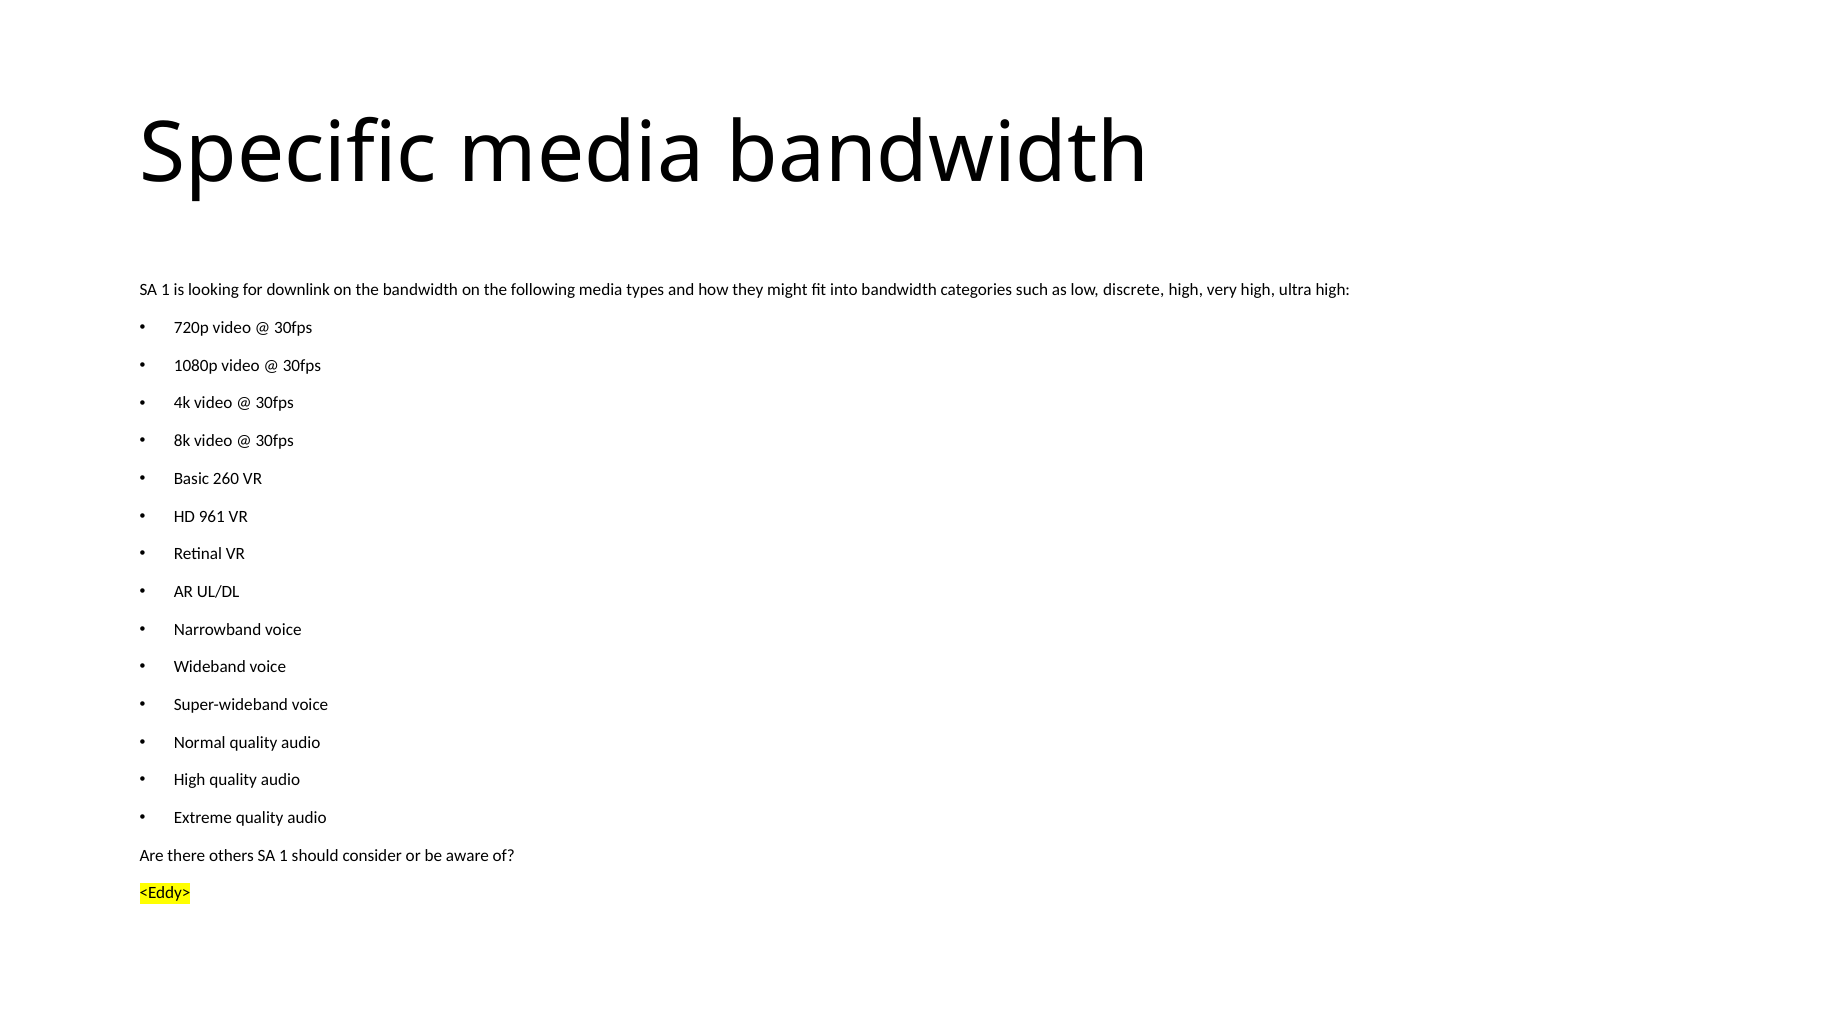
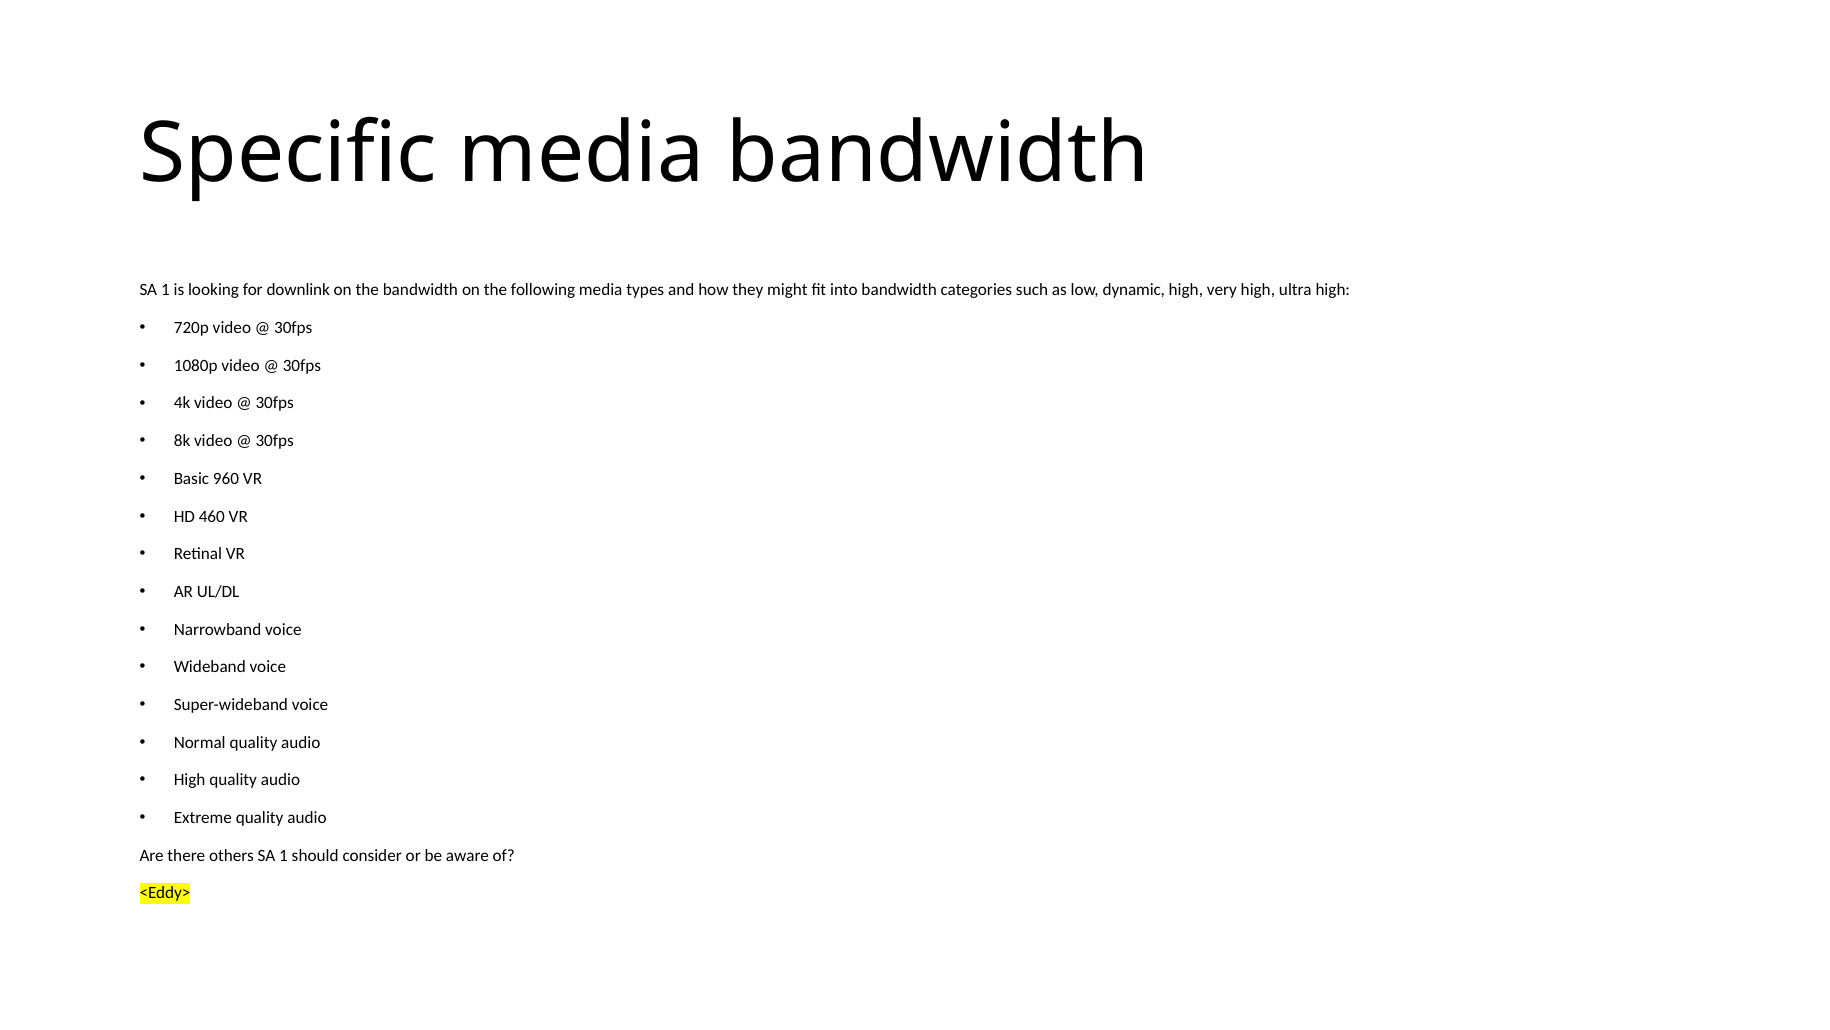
discrete: discrete -> dynamic
260: 260 -> 960
961: 961 -> 460
